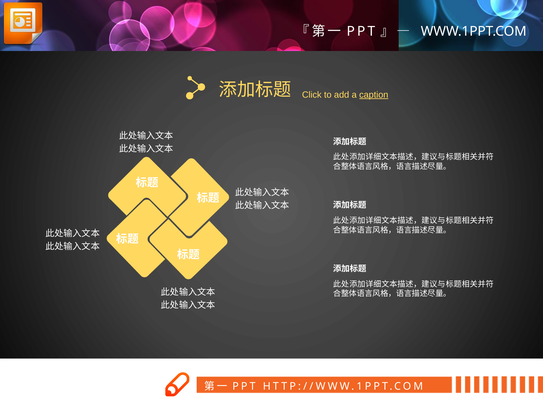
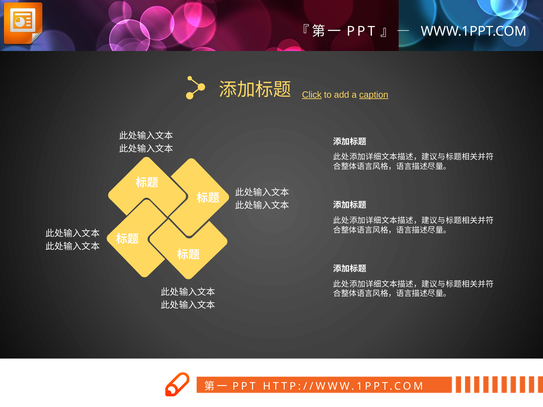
Click underline: none -> present
